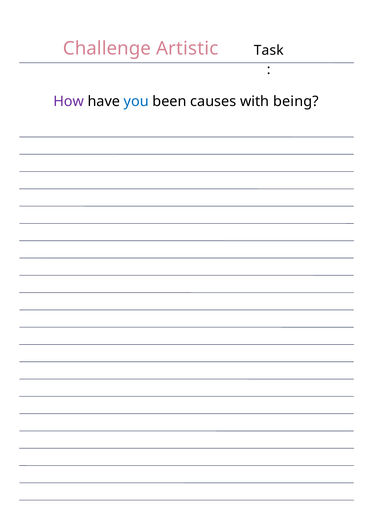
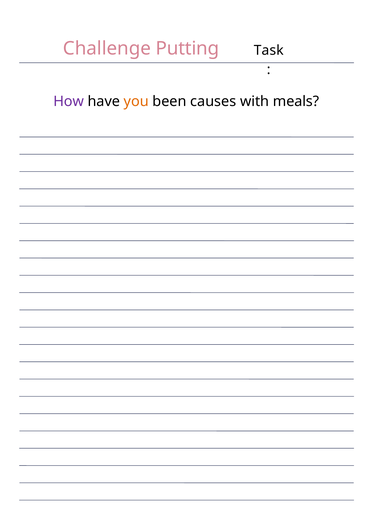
Artistic: Artistic -> Putting
you colour: blue -> orange
being: being -> meals
